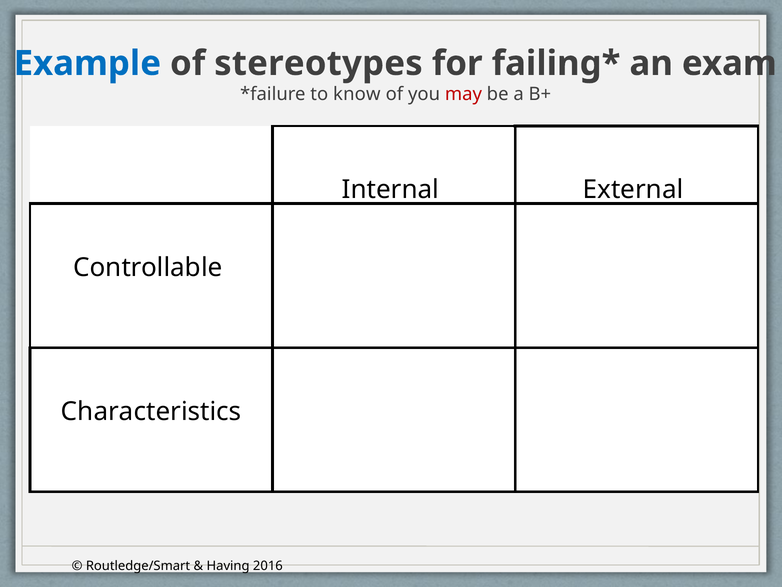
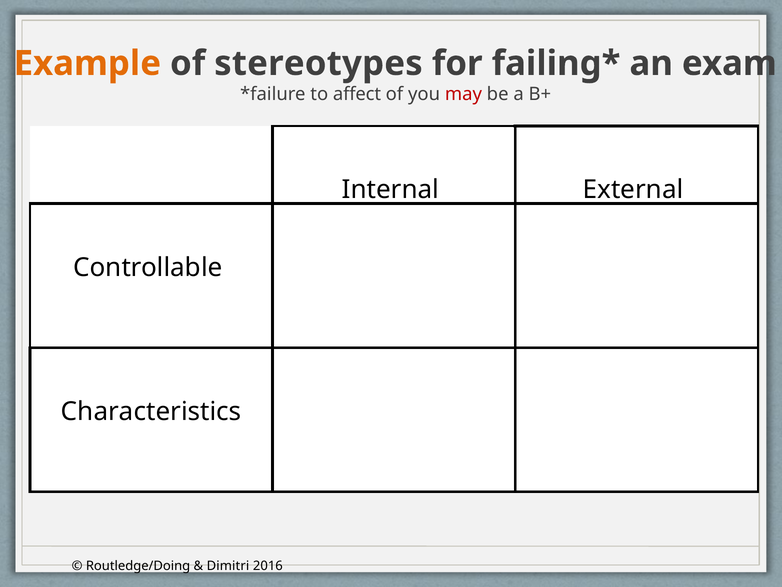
Example colour: blue -> orange
know: know -> affect
Routledge/Smart: Routledge/Smart -> Routledge/Doing
Having: Having -> Dimitri
